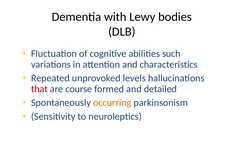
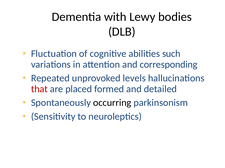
characteristics: characteristics -> corresponding
course: course -> placed
occurring colour: orange -> black
